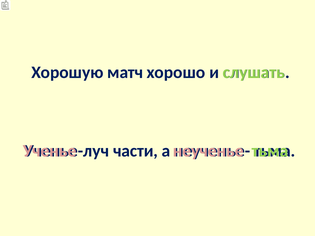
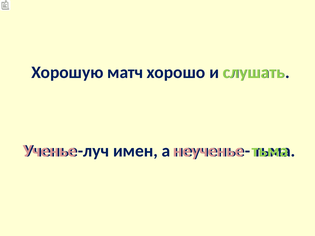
части: части -> имен
